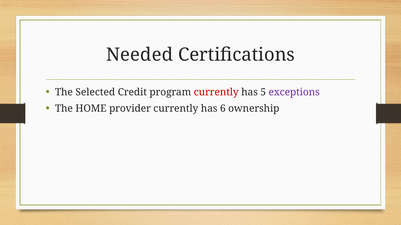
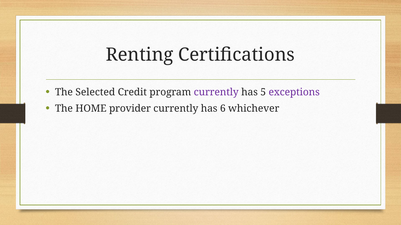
Needed: Needed -> Renting
currently at (216, 92) colour: red -> purple
ownership: ownership -> whichever
